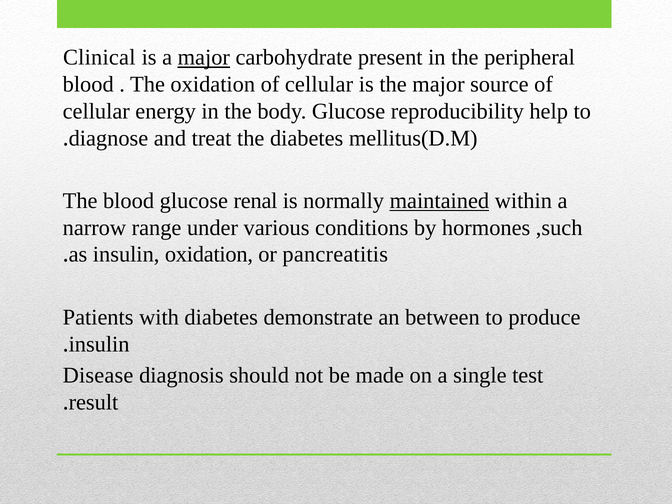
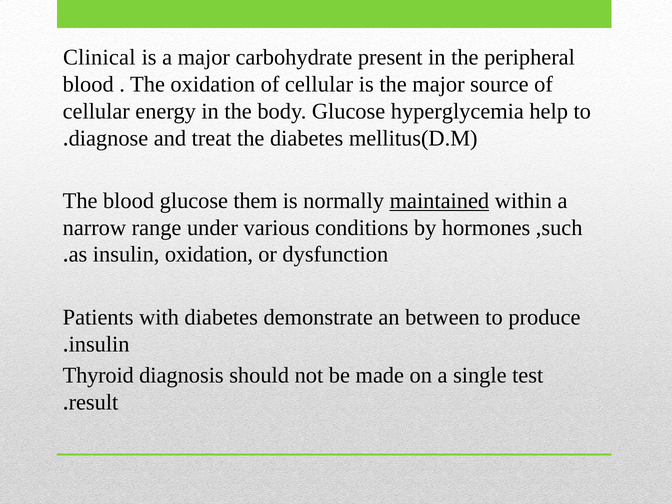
major at (204, 57) underline: present -> none
reproducibility: reproducibility -> hyperglycemia
renal: renal -> them
pancreatitis: pancreatitis -> dysfunction
Disease: Disease -> Thyroid
